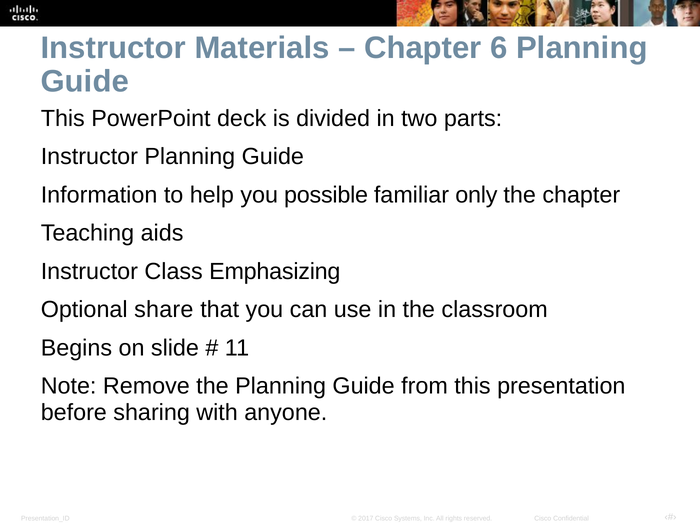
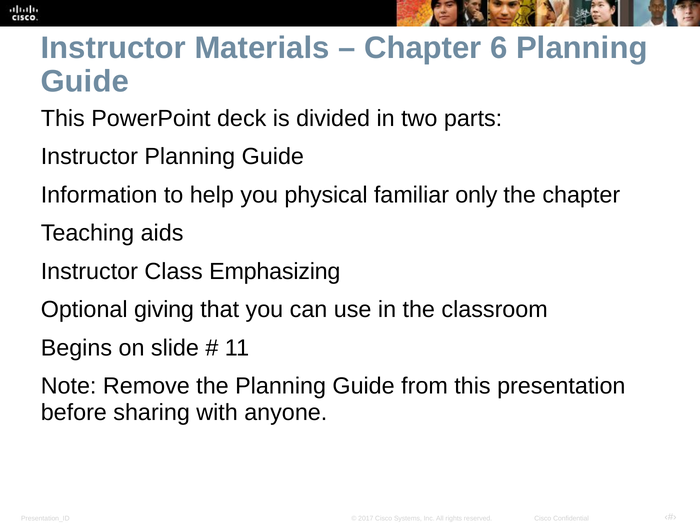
possible: possible -> physical
share: share -> giving
